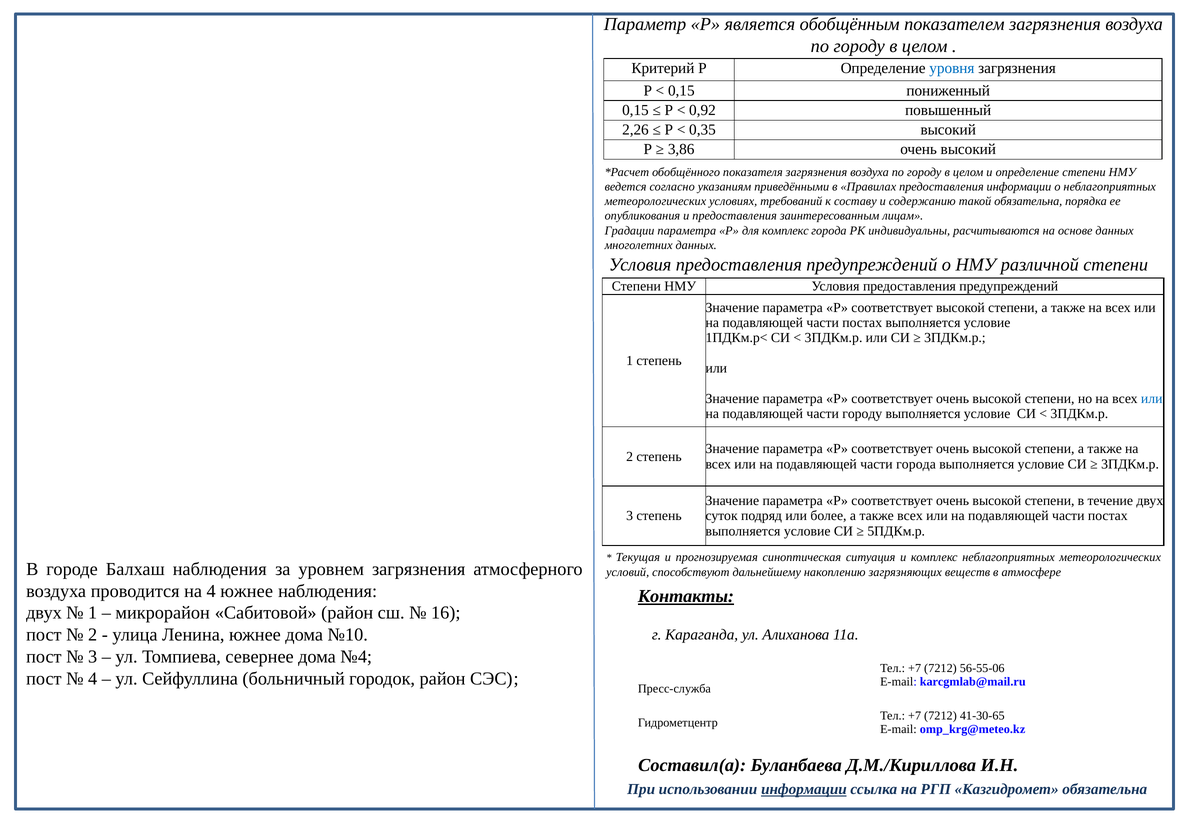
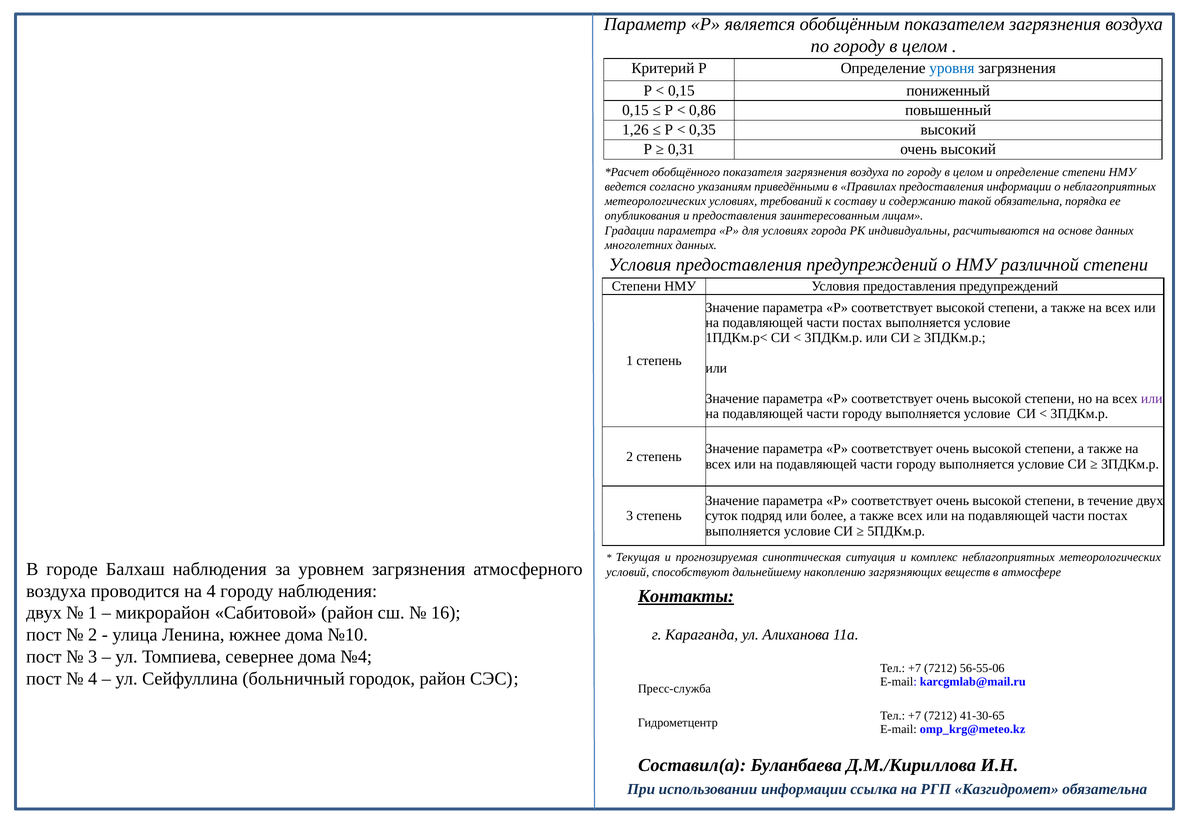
0,92: 0,92 -> 0,86
2,26: 2,26 -> 1,26
3,86: 3,86 -> 0,31
для комплекс: комплекс -> условиях
или at (1152, 399) colour: blue -> purple
города at (916, 464): города -> городу
4 южнее: южнее -> городу
информации at (804, 789) underline: present -> none
